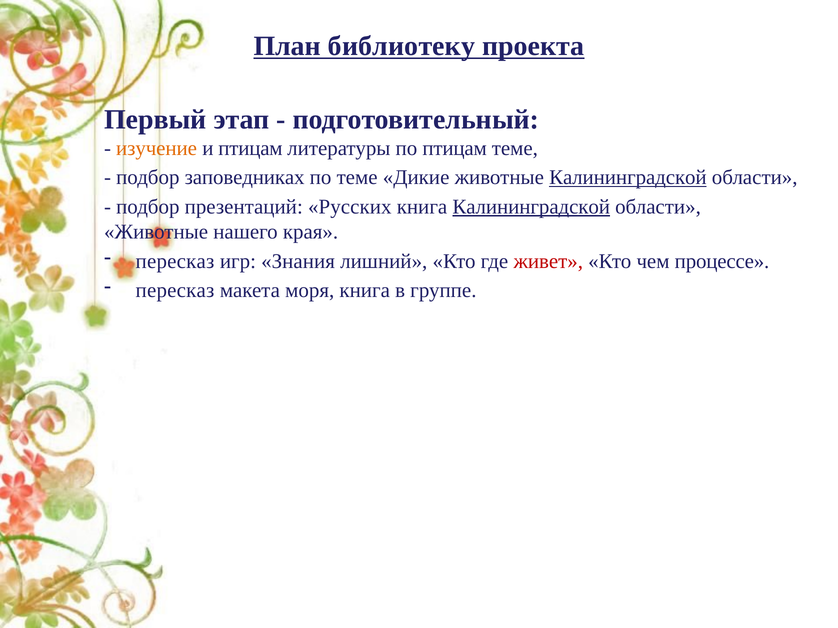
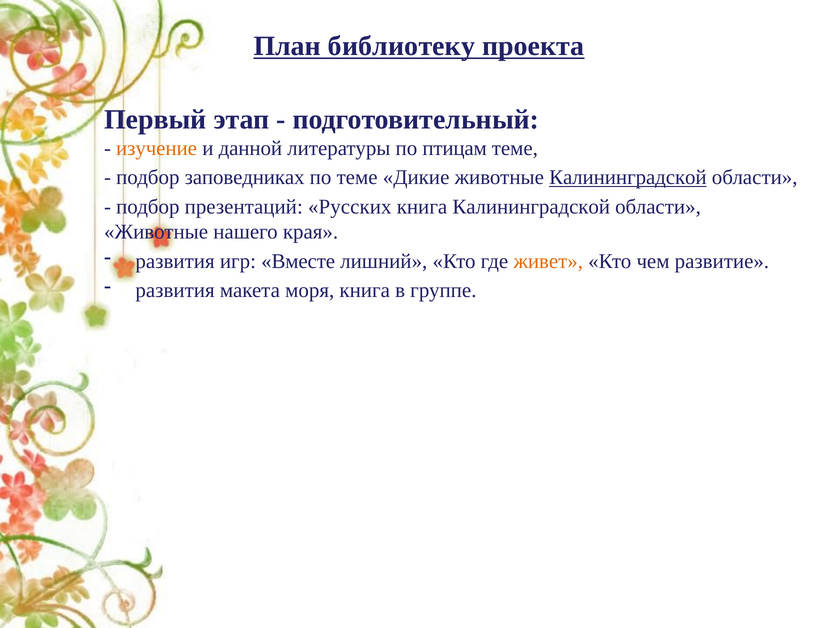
и птицам: птицам -> данной
Калининградской at (531, 207) underline: present -> none
пересказ at (175, 261): пересказ -> развития
Знания: Знания -> Вместе
живет colour: red -> orange
процессе: процессе -> развитие
пересказ at (175, 291): пересказ -> развития
